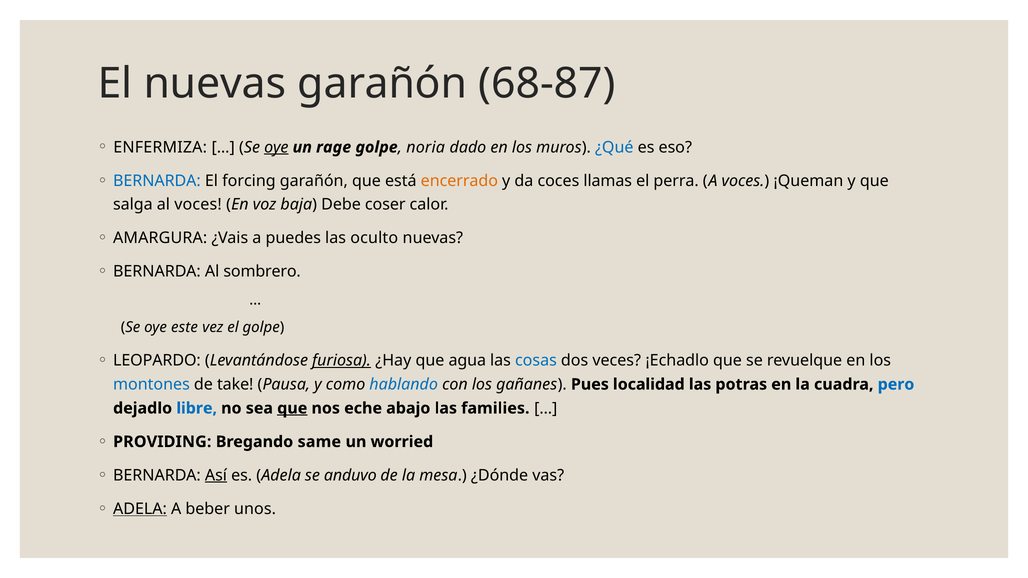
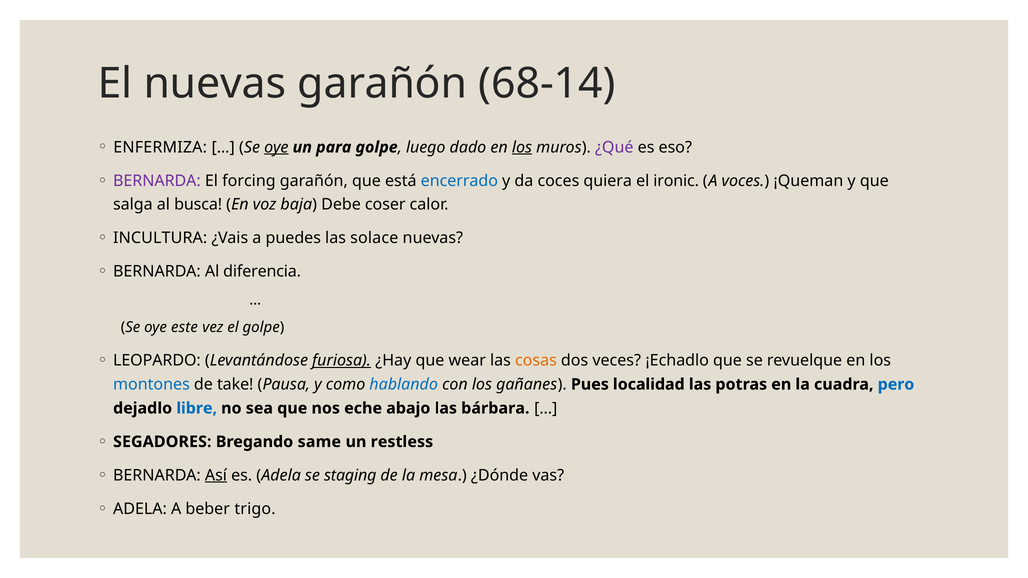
68-87: 68-87 -> 68-14
rage: rage -> para
noria: noria -> luego
los at (522, 147) underline: none -> present
¿Qué colour: blue -> purple
BERNARDA at (157, 181) colour: blue -> purple
encerrado colour: orange -> blue
llamas: llamas -> quiera
perra: perra -> ironic
al voces: voces -> busca
AMARGURA: AMARGURA -> INCULTURA
oculto: oculto -> solace
sombrero: sombrero -> diferencia
agua: agua -> wear
cosas colour: blue -> orange
que at (292, 408) underline: present -> none
families: families -> bárbara
PROVIDING: PROVIDING -> SEGADORES
worried: worried -> restless
anduvo: anduvo -> staging
ADELA at (140, 509) underline: present -> none
unos: unos -> trigo
